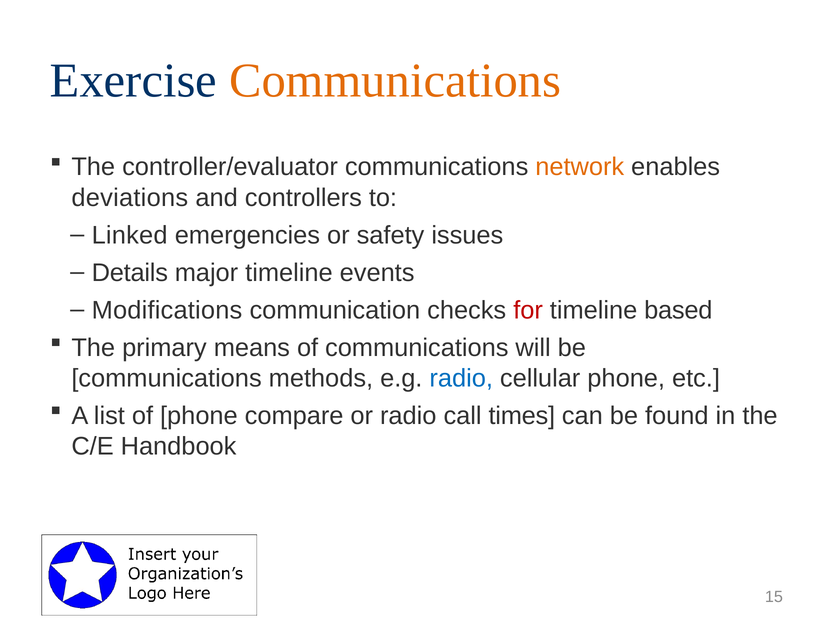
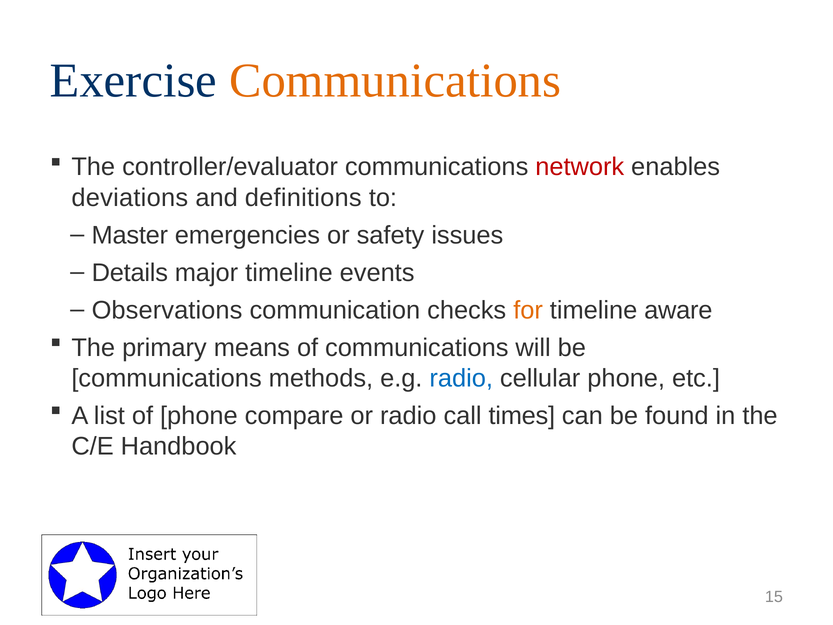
network colour: orange -> red
controllers: controllers -> definitions
Linked: Linked -> Master
Modifications: Modifications -> Observations
for colour: red -> orange
based: based -> aware
